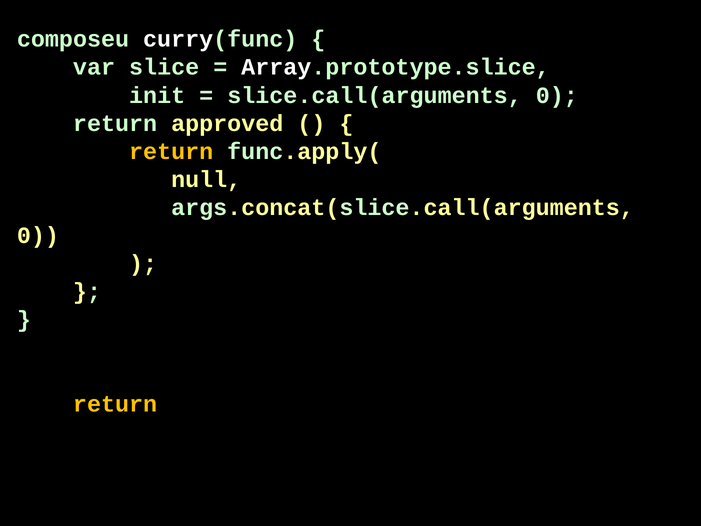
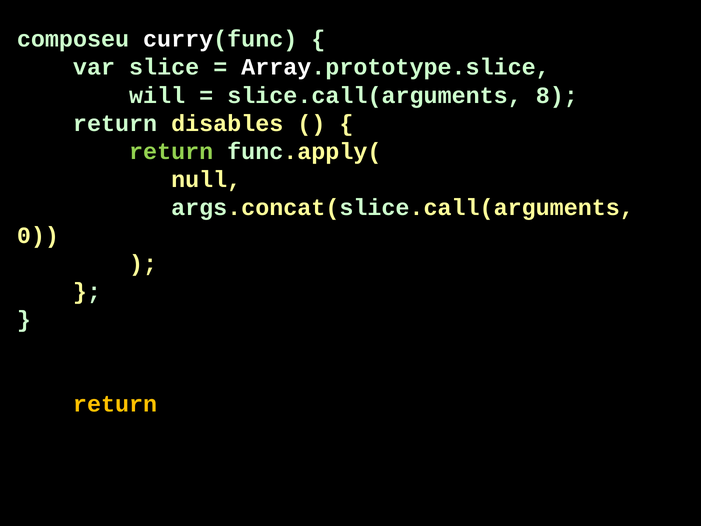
init: init -> will
slice.call(arguments 0: 0 -> 8
approved: approved -> disables
return at (171, 151) colour: yellow -> light green
